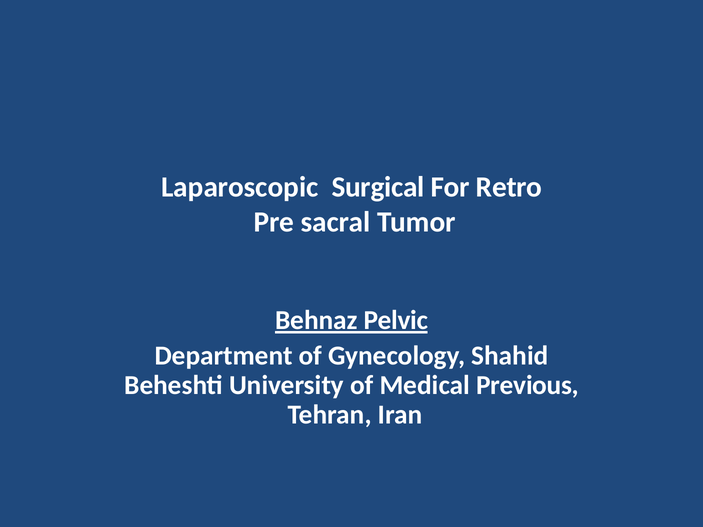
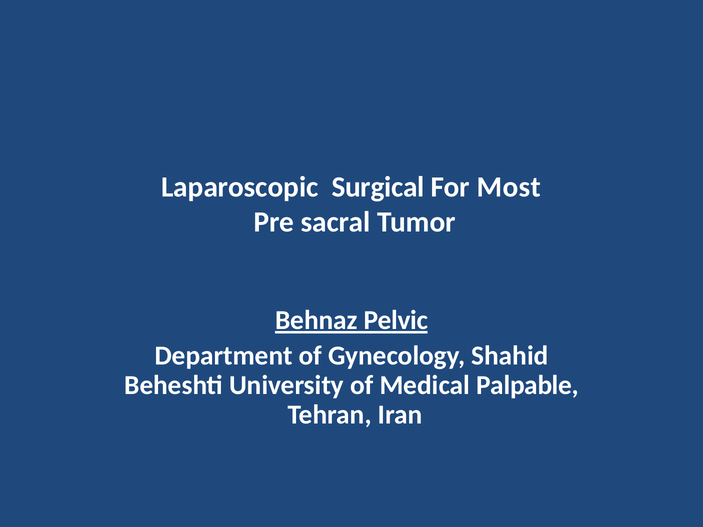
Retro: Retro -> Most
Previous: Previous -> Palpable
